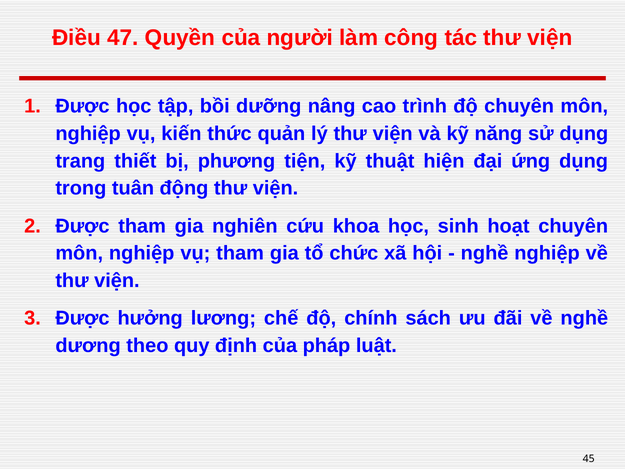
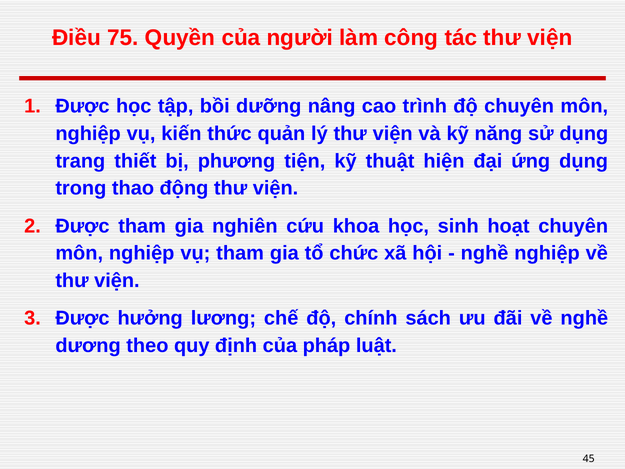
47: 47 -> 75
tuân: tuân -> thao
